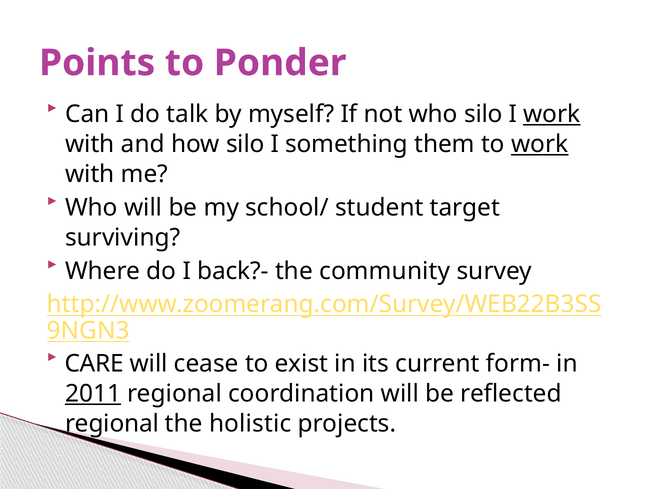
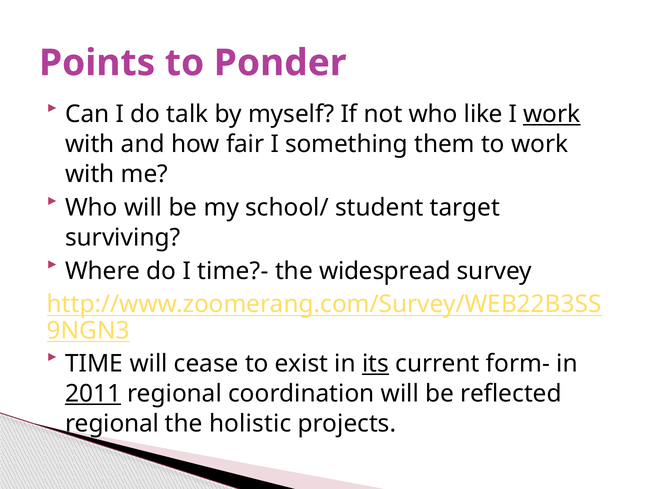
who silo: silo -> like
how silo: silo -> fair
work at (540, 144) underline: present -> none
back?-: back?- -> time?-
community: community -> widespread
CARE: CARE -> TIME
its underline: none -> present
